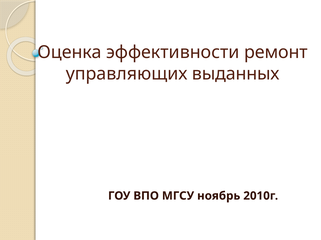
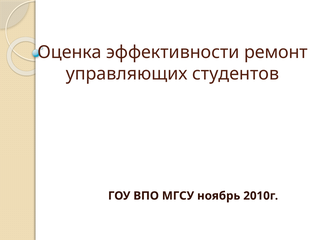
выданных: выданных -> студентов
